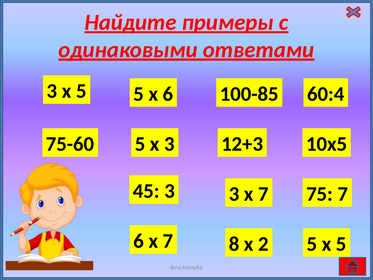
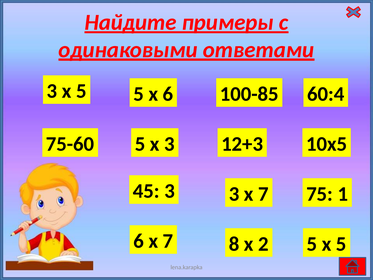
75 7: 7 -> 1
